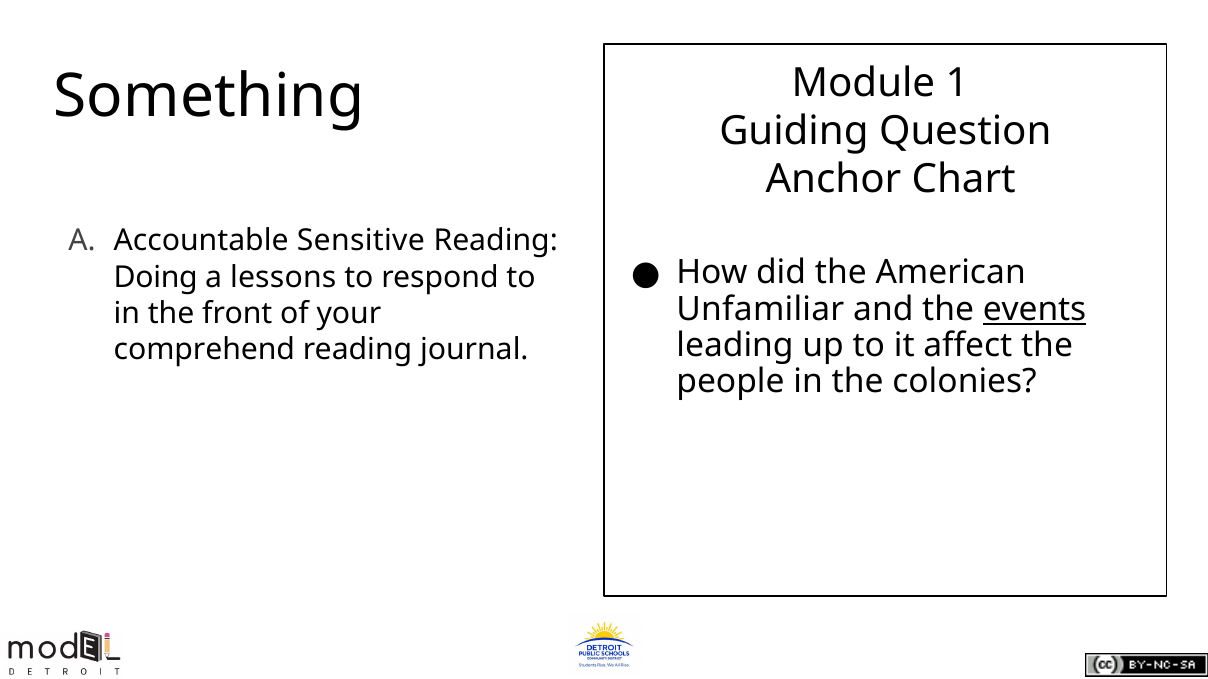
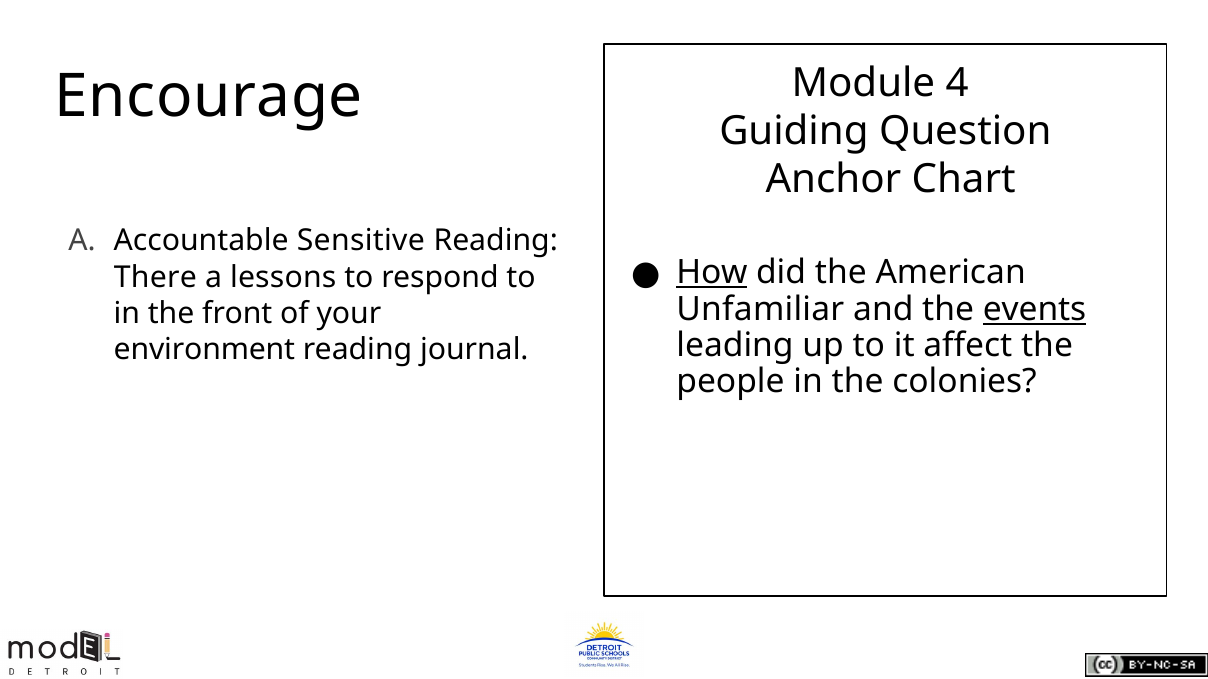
1: 1 -> 4
Something: Something -> Encourage
How underline: none -> present
Doing: Doing -> There
comprehend: comprehend -> environment
